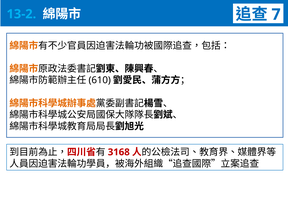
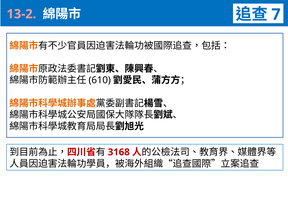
13-2 colour: light blue -> pink
